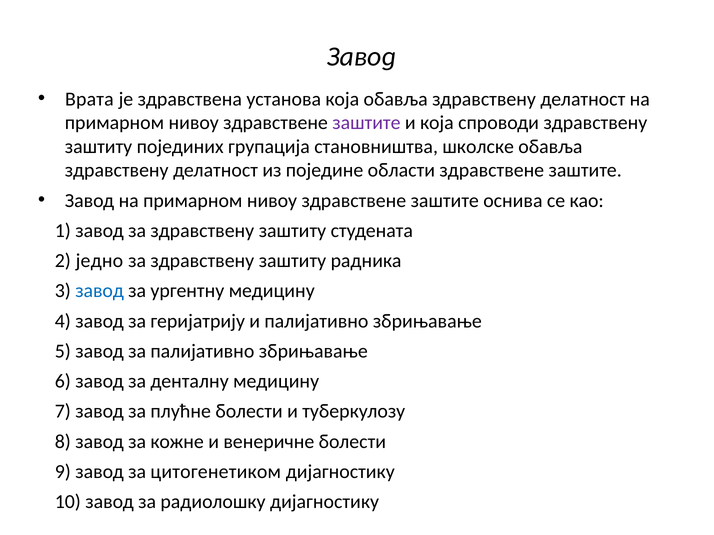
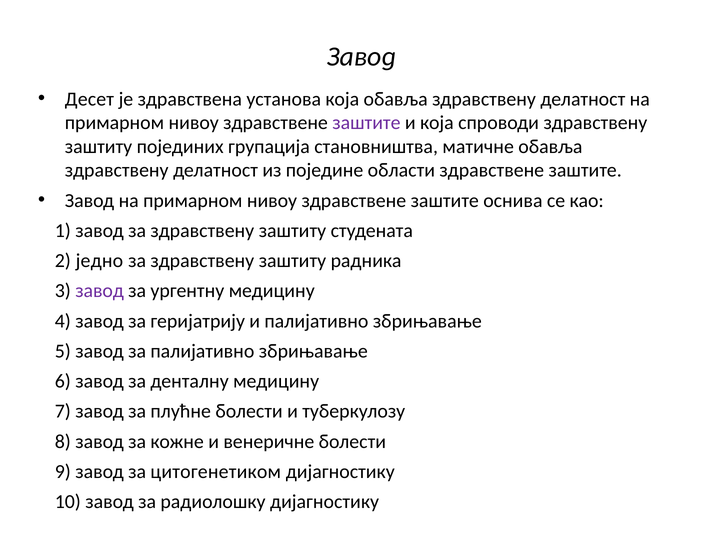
Врата: Врата -> Десет
школске: школске -> матичне
завод at (100, 291) colour: blue -> purple
